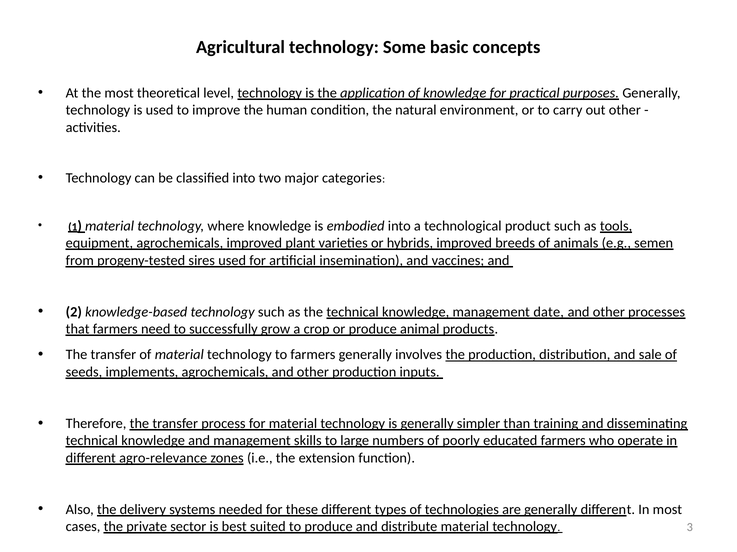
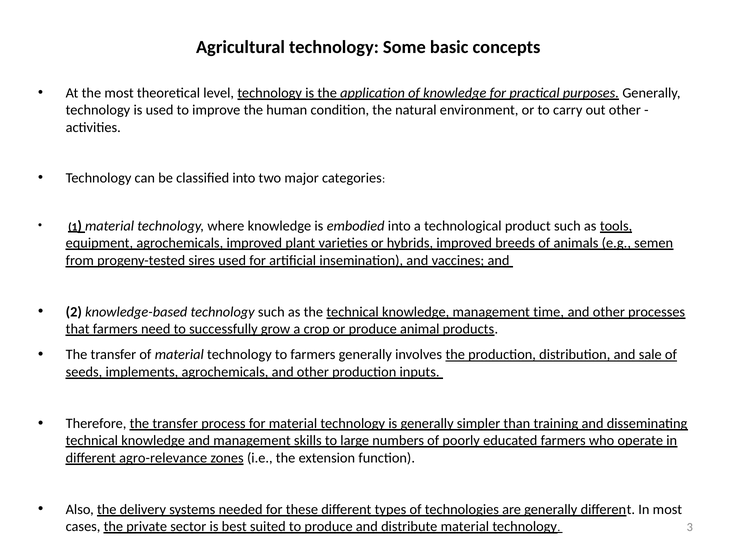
date: date -> time
